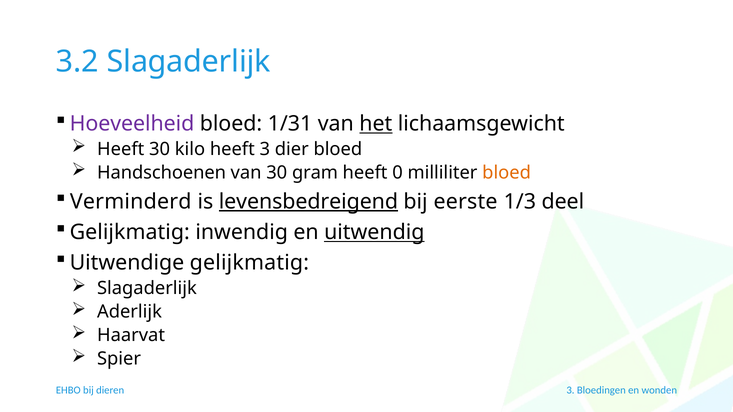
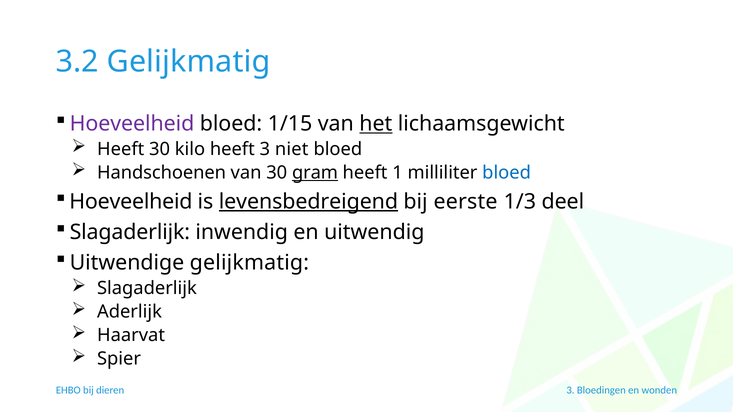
3.2 Slagaderlijk: Slagaderlijk -> Gelijkmatig
1/31: 1/31 -> 1/15
dier: dier -> niet
gram underline: none -> present
0: 0 -> 1
bloed at (507, 173) colour: orange -> blue
Verminderd at (131, 202): Verminderd -> Hoeveelheid
Gelijkmatig at (130, 232): Gelijkmatig -> Slagaderlijk
uitwendig underline: present -> none
